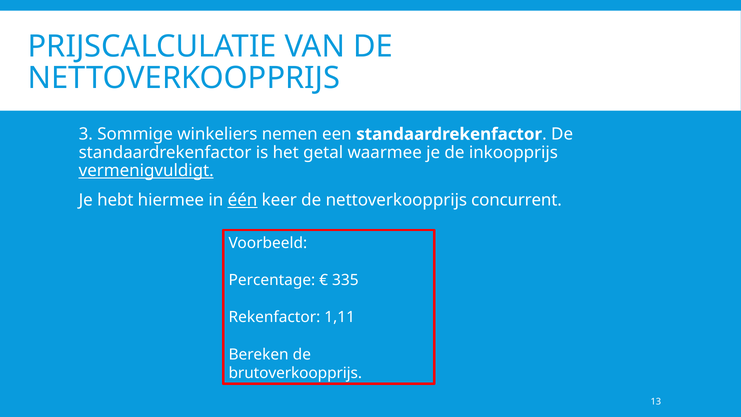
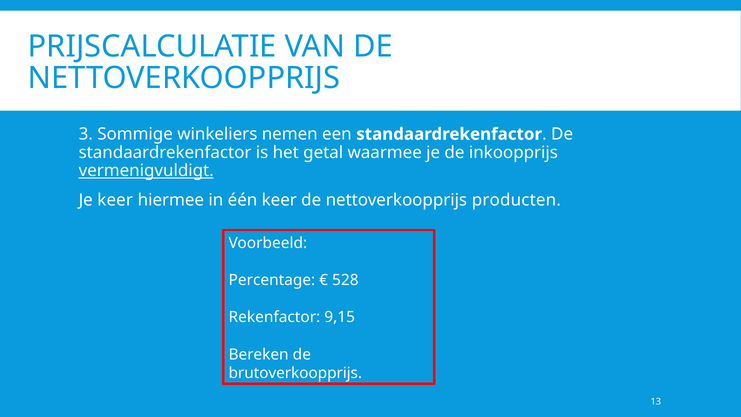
Je hebt: hebt -> keer
één underline: present -> none
concurrent: concurrent -> producten
335: 335 -> 528
1,11: 1,11 -> 9,15
